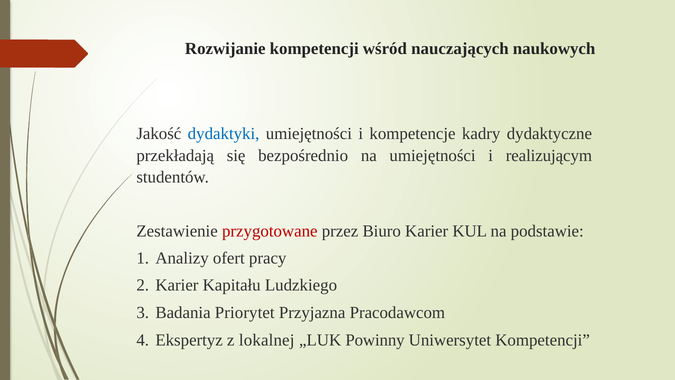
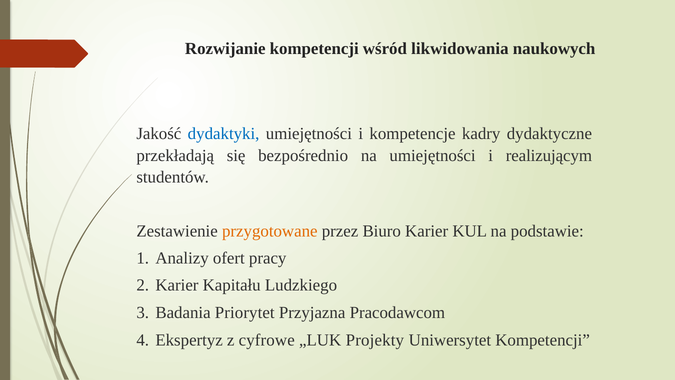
nauczających: nauczających -> likwidowania
przygotowane colour: red -> orange
lokalnej: lokalnej -> cyfrowe
Powinny: Powinny -> Projekty
